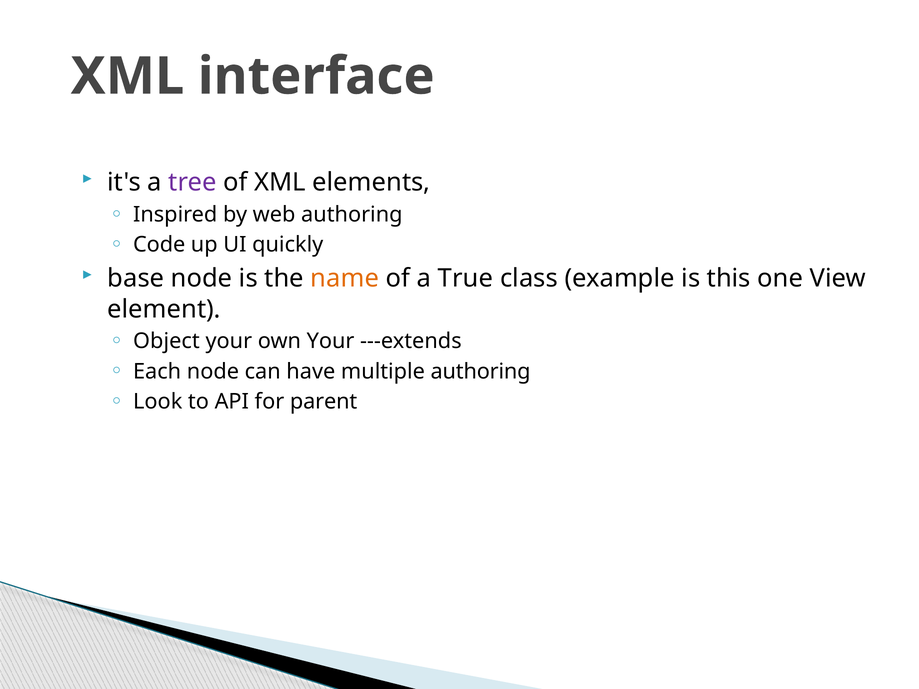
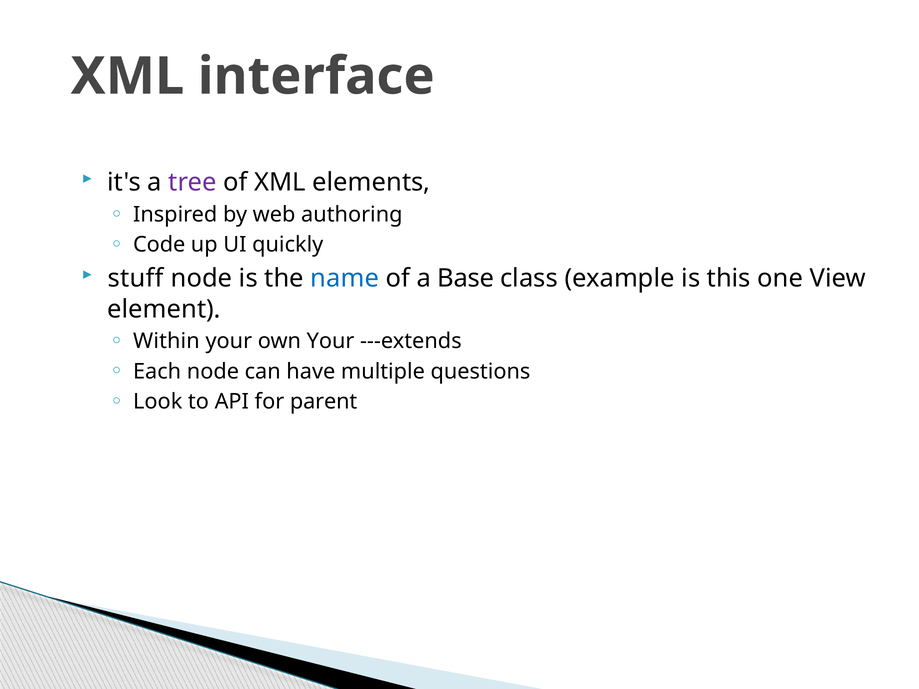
base: base -> stuff
name colour: orange -> blue
True: True -> Base
Object: Object -> Within
multiple authoring: authoring -> questions
